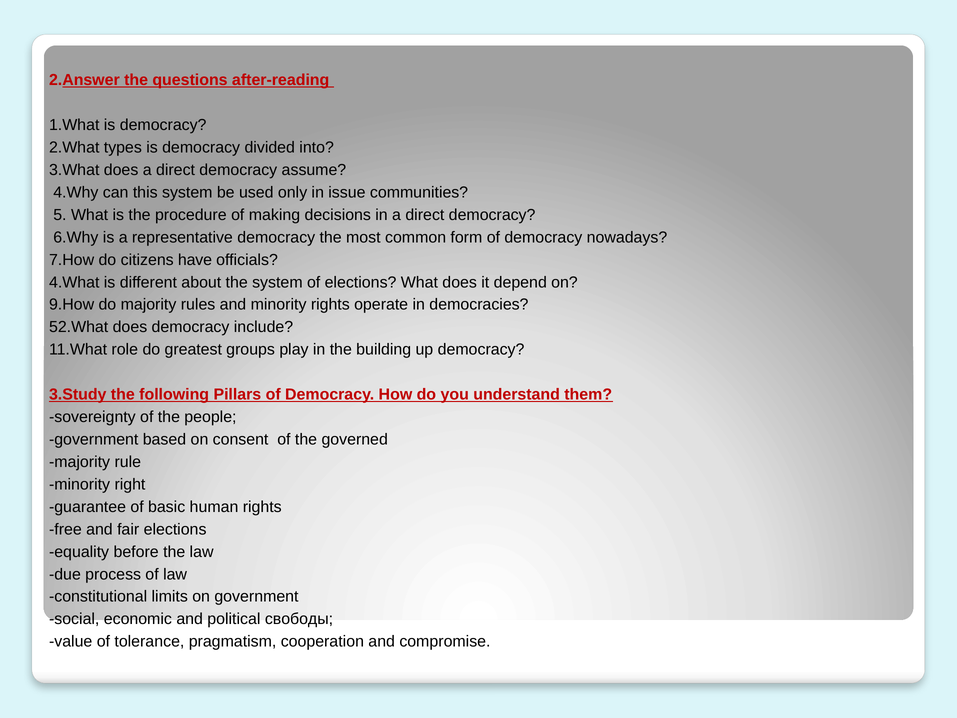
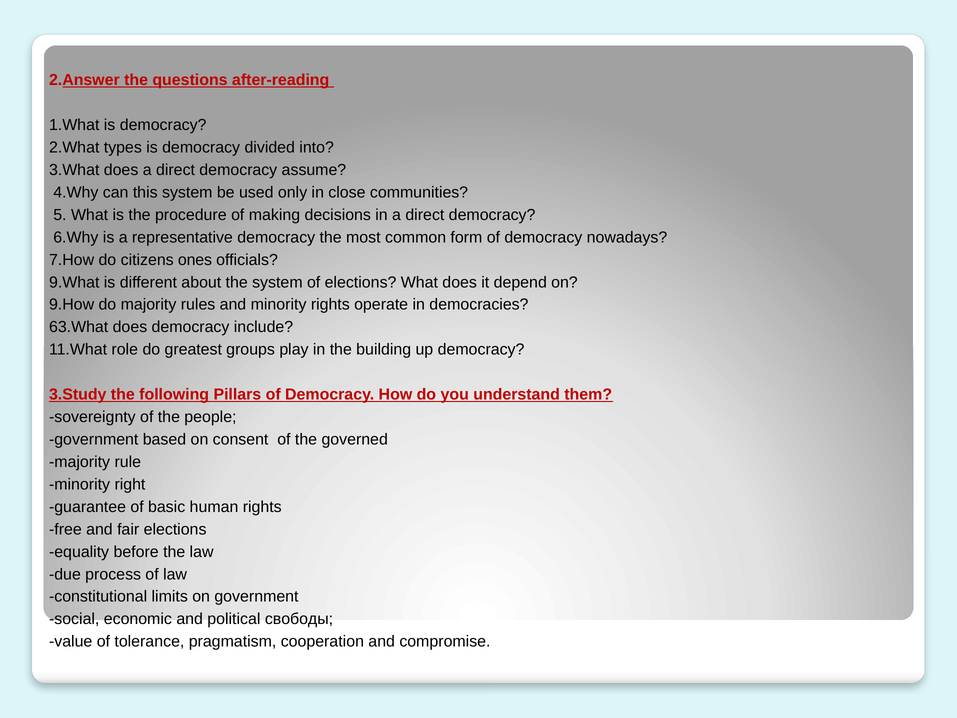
issue: issue -> close
have: have -> ones
4.What: 4.What -> 9.What
52.What: 52.What -> 63.What
